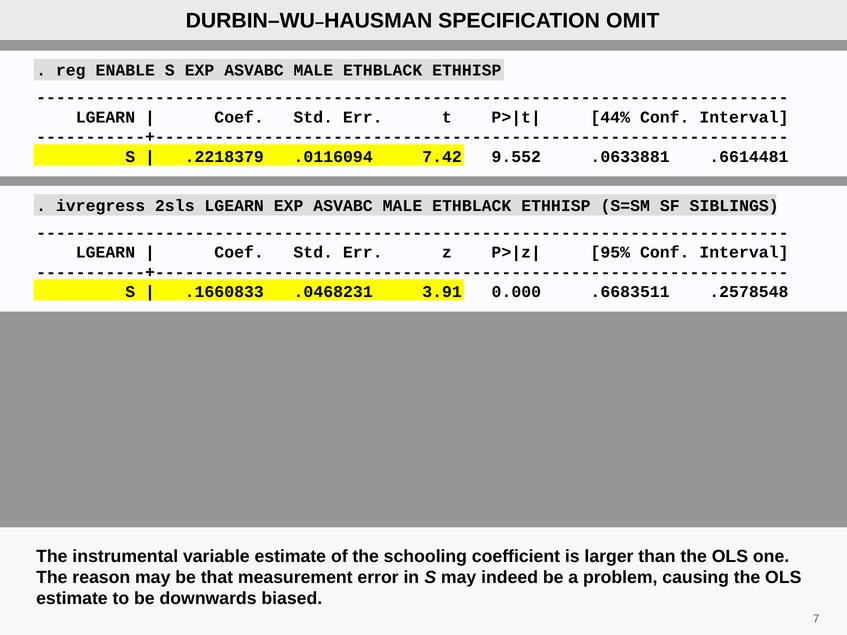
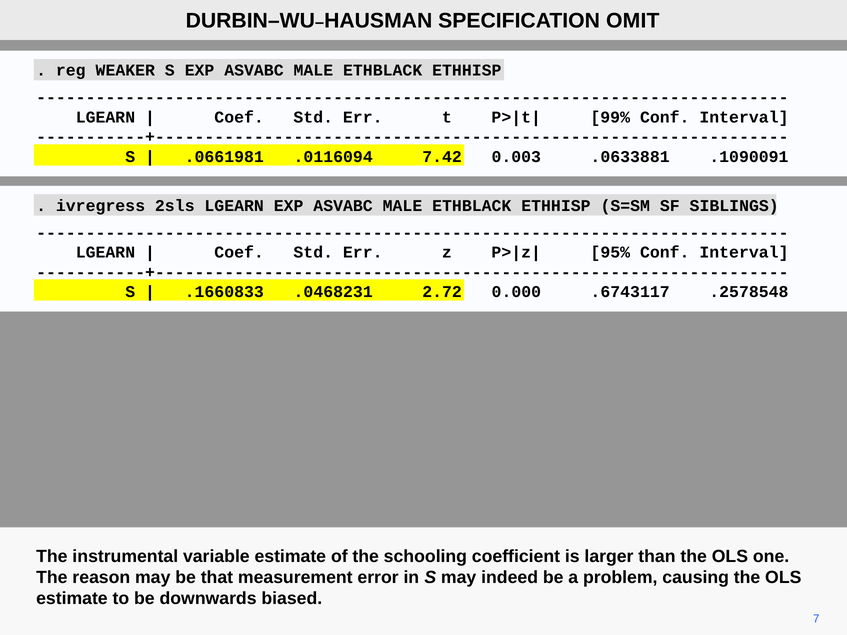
ENABLE: ENABLE -> WEAKER
44%: 44% -> 99%
.2218379: .2218379 -> .0661981
9.552: 9.552 -> 0.003
.6614481: .6614481 -> .1090091
3.91: 3.91 -> 2.72
.6683511: .6683511 -> .6743117
